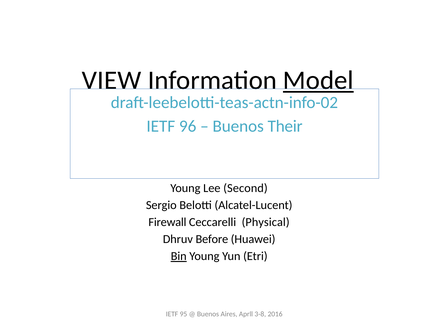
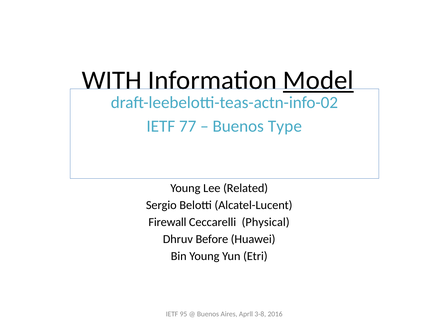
VIEW: VIEW -> WITH
96: 96 -> 77
Their: Their -> Type
Second: Second -> Related
Bin underline: present -> none
